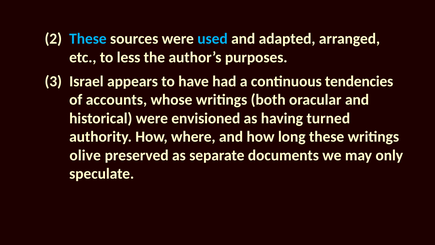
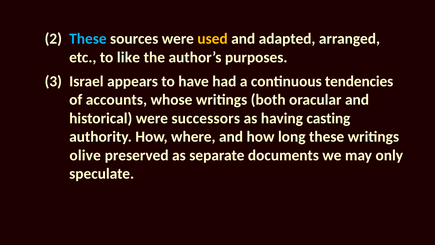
used colour: light blue -> yellow
less: less -> like
envisioned: envisioned -> successors
turned: turned -> casting
